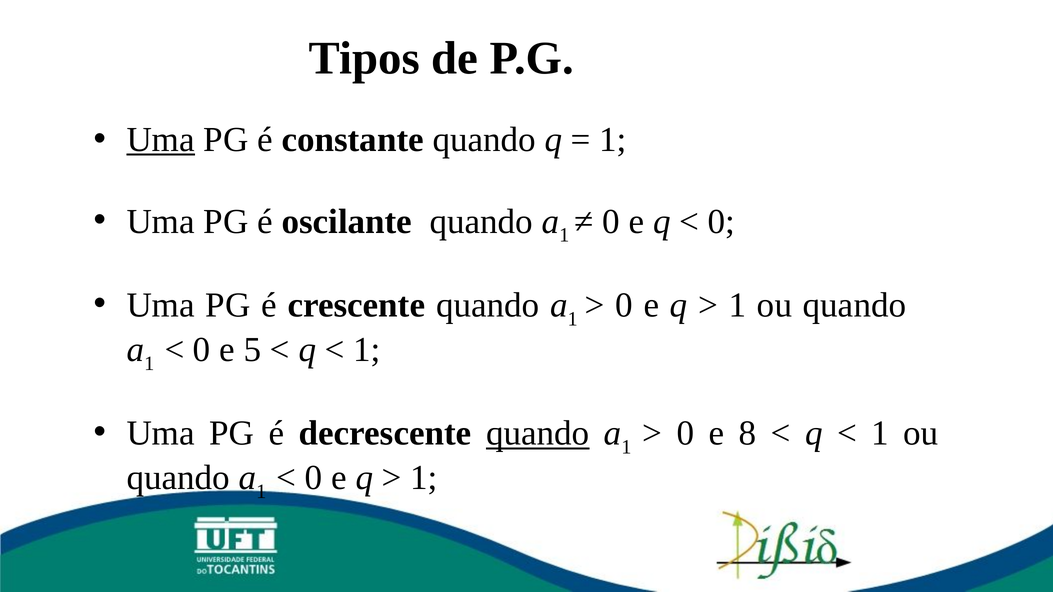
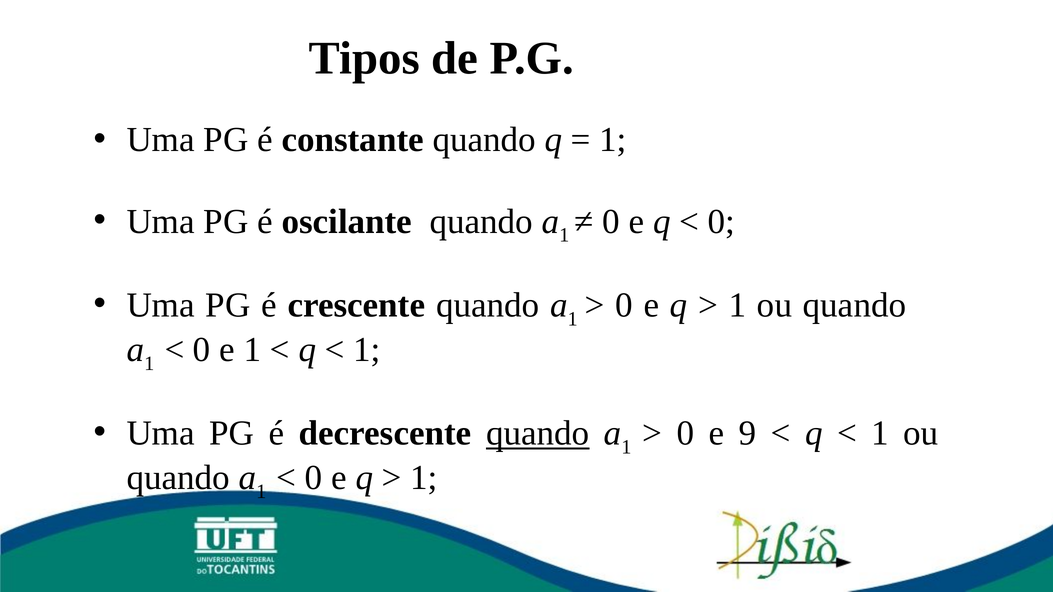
Uma at (161, 140) underline: present -> none
e 5: 5 -> 1
8: 8 -> 9
